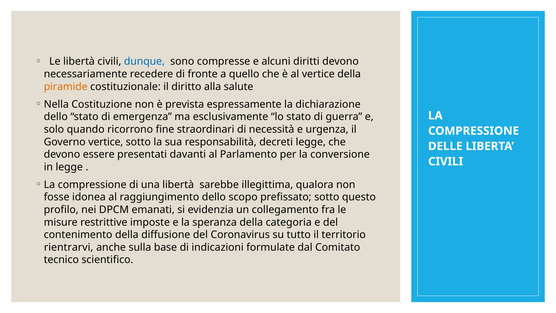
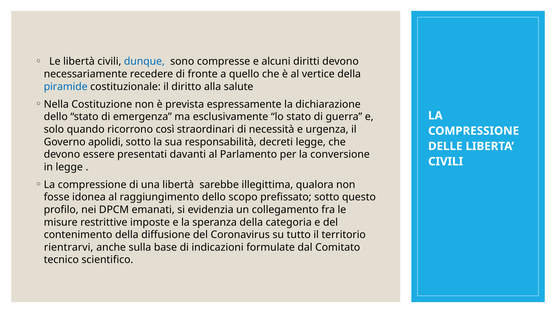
piramide colour: orange -> blue
fine: fine -> così
Governo vertice: vertice -> apolidi
